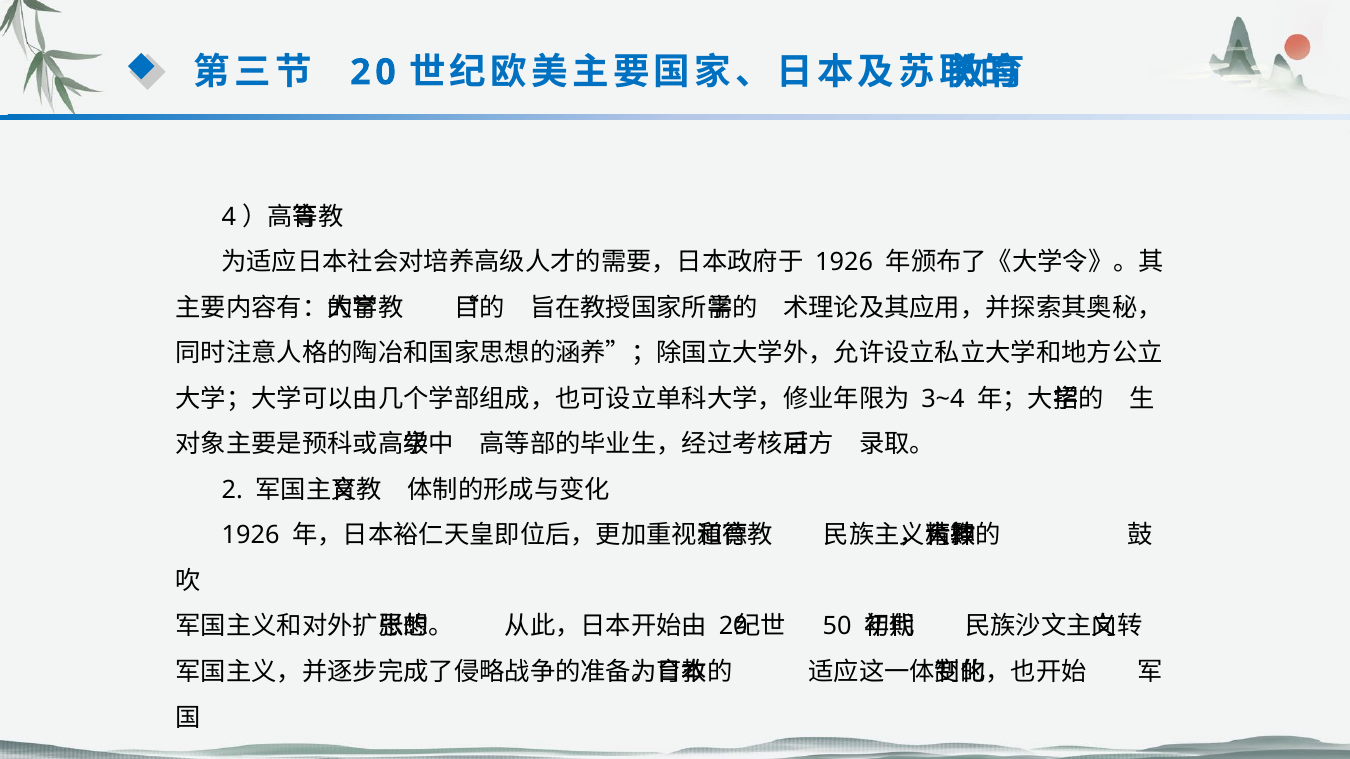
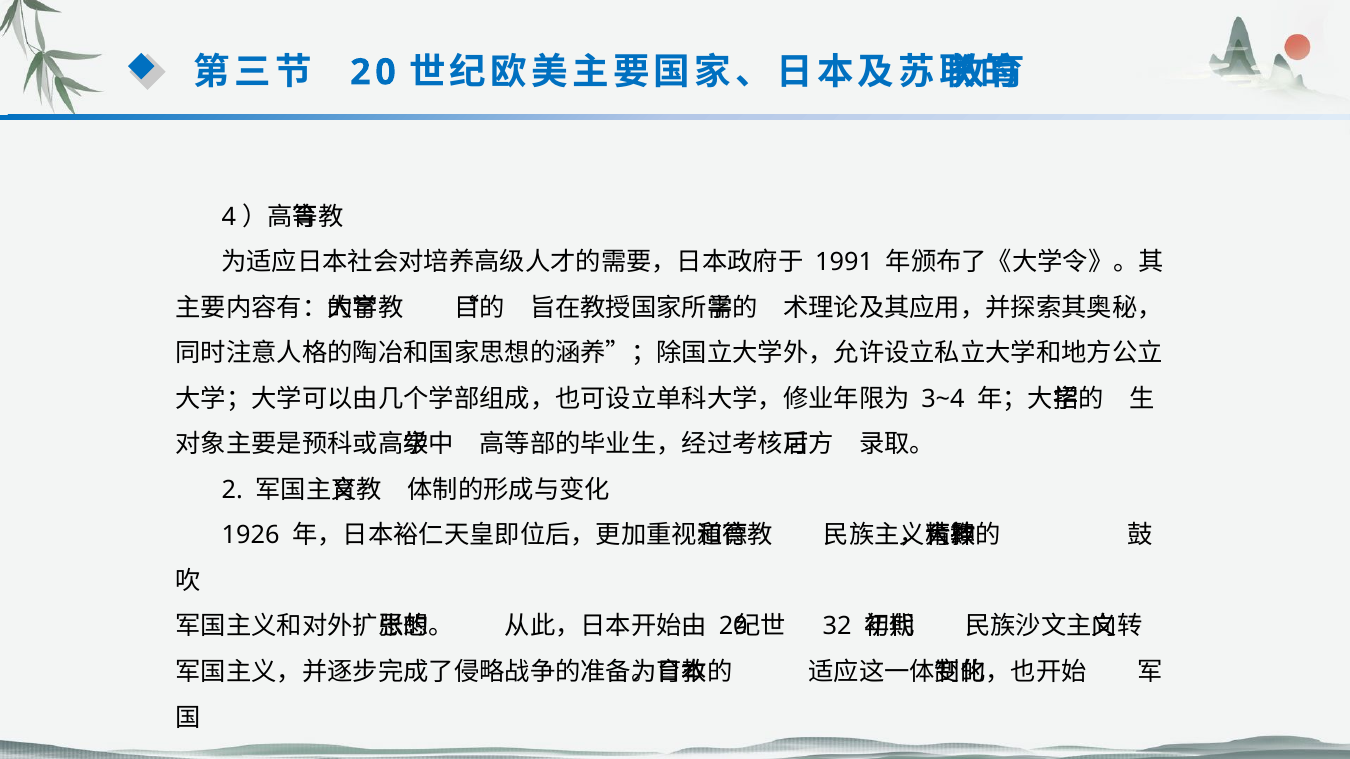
1926 at (844, 262): 1926 -> 1991
50: 50 -> 32
